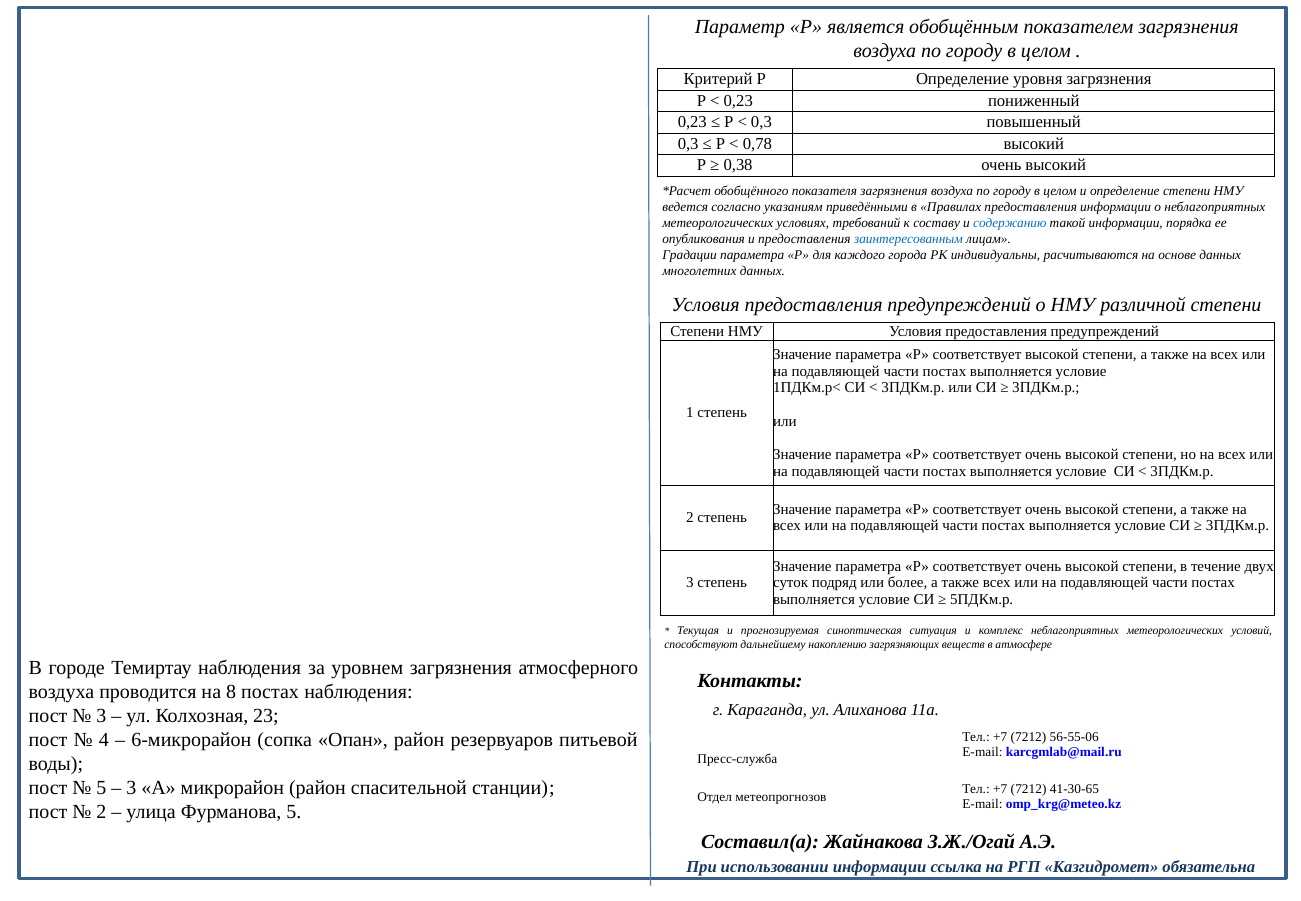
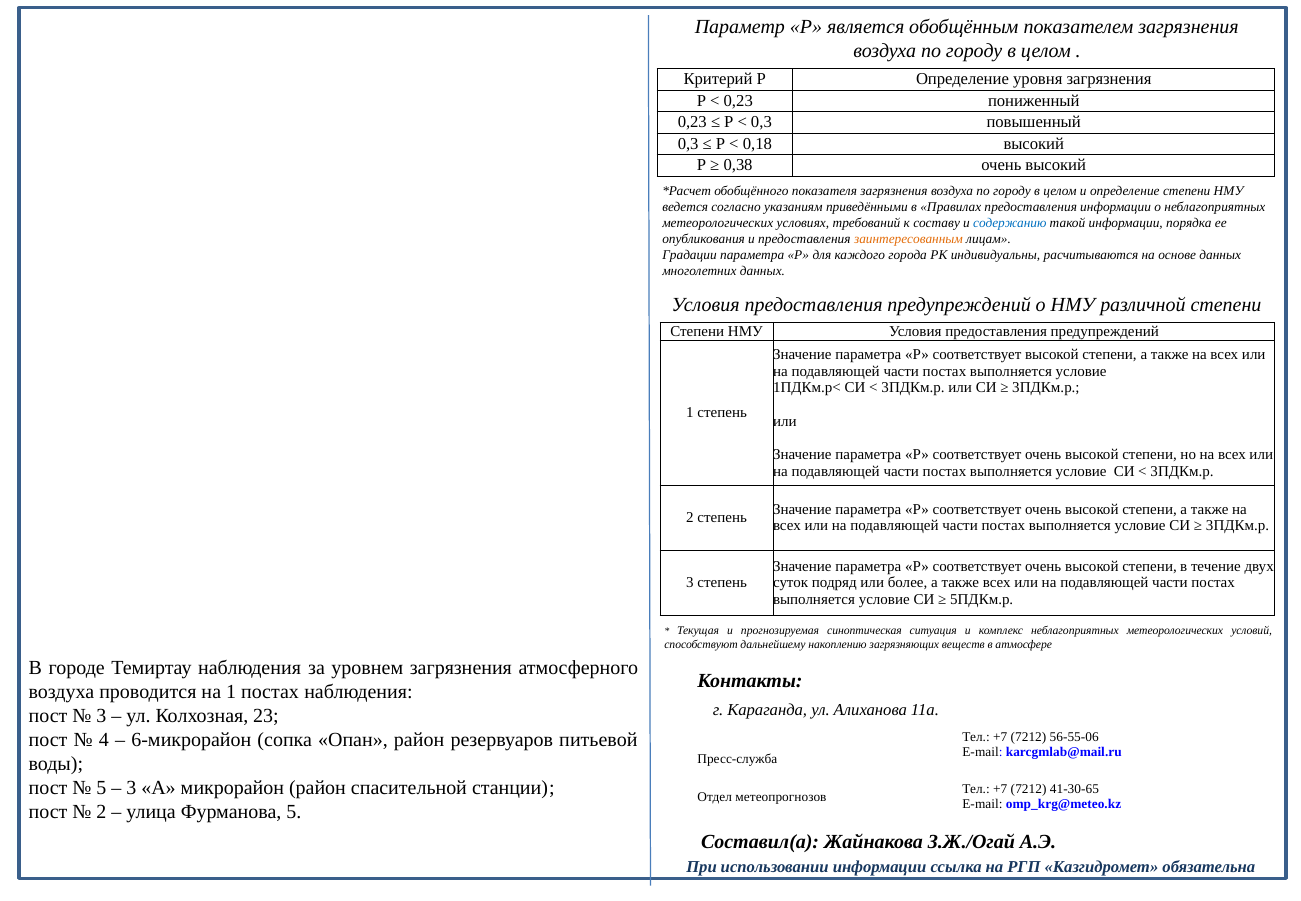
0,78: 0,78 -> 0,18
заинтересованным colour: blue -> orange
на 8: 8 -> 1
